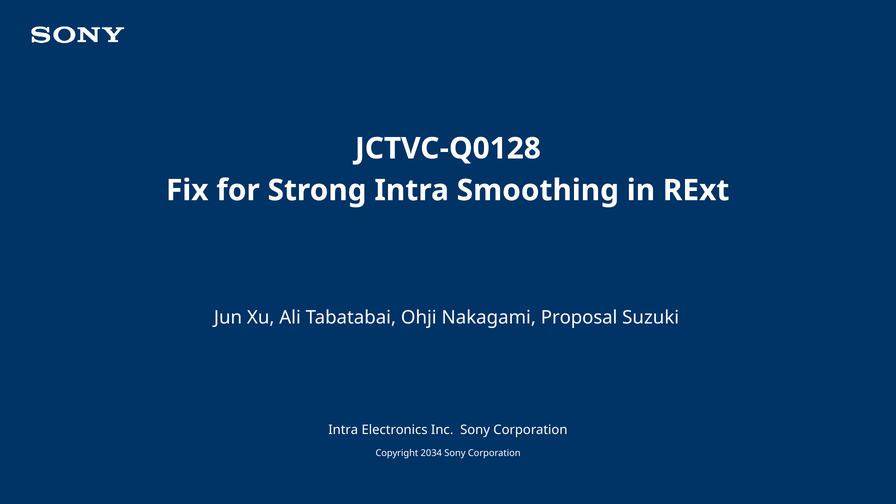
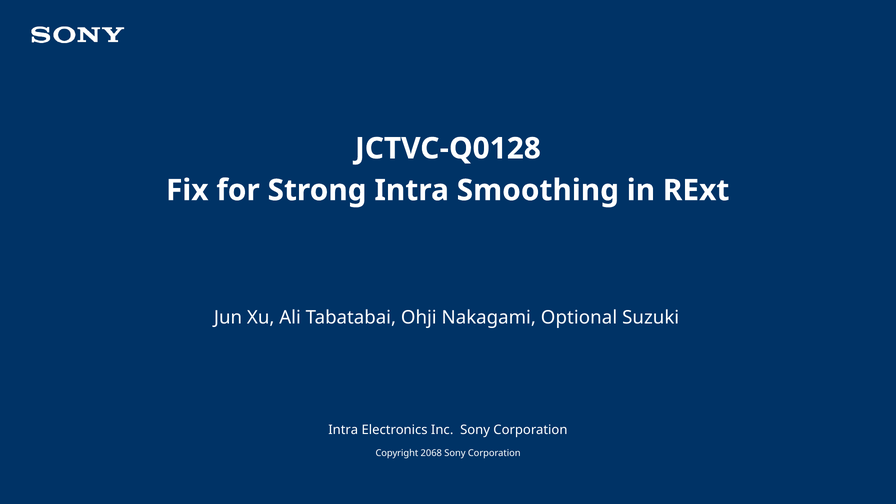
Proposal: Proposal -> Optional
2034: 2034 -> 2068
